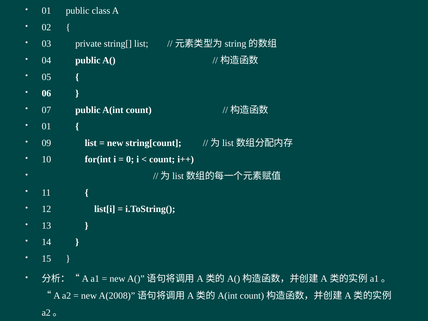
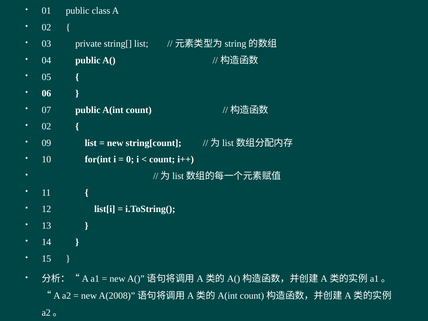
01 at (46, 126): 01 -> 02
